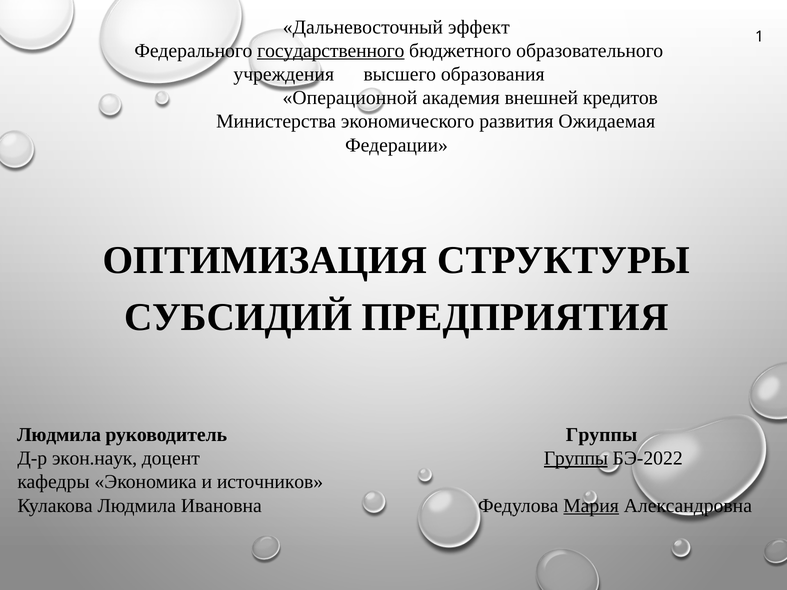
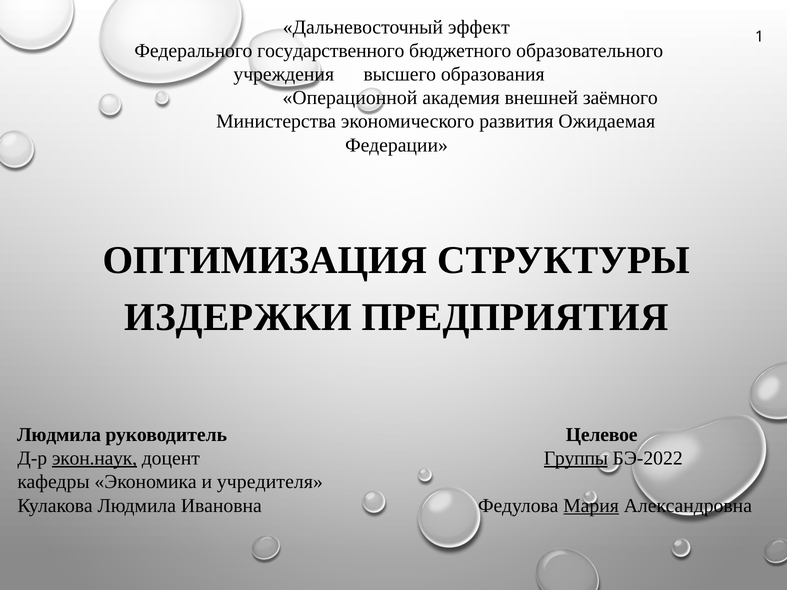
государственного underline: present -> none
кредитов: кредитов -> заёмного
СУБСИДИЙ: СУБСИДИЙ -> ИЗДЕРЖКИ
руководитель Группы: Группы -> Целевое
экон.наук underline: none -> present
источников: источников -> учредителя
